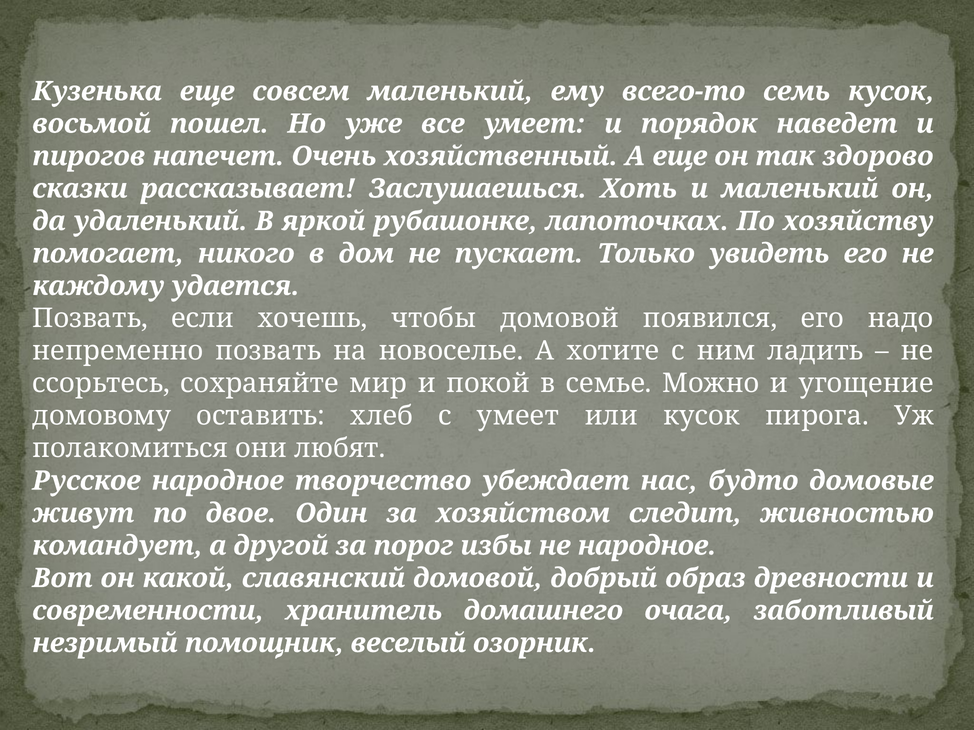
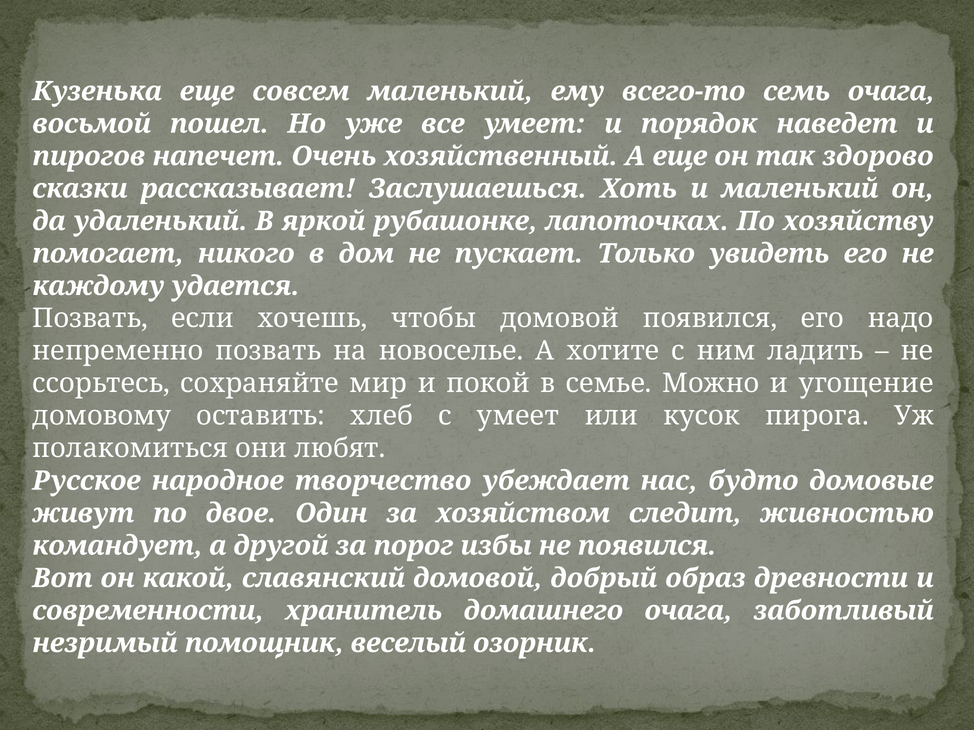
семь кусок: кусок -> очага
не народное: народное -> появился
